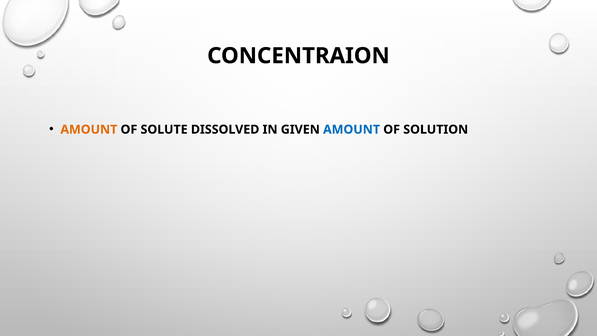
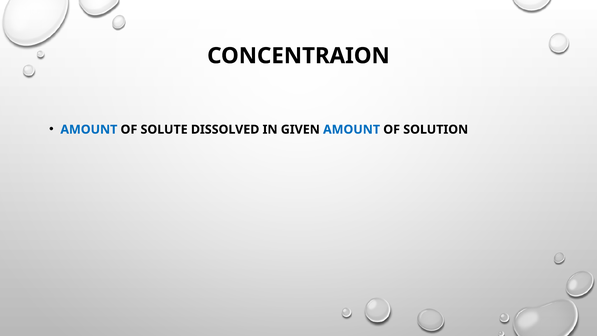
AMOUNT at (89, 129) colour: orange -> blue
